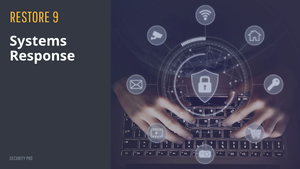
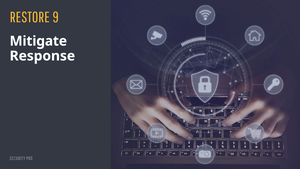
Systems: Systems -> Mitigate
